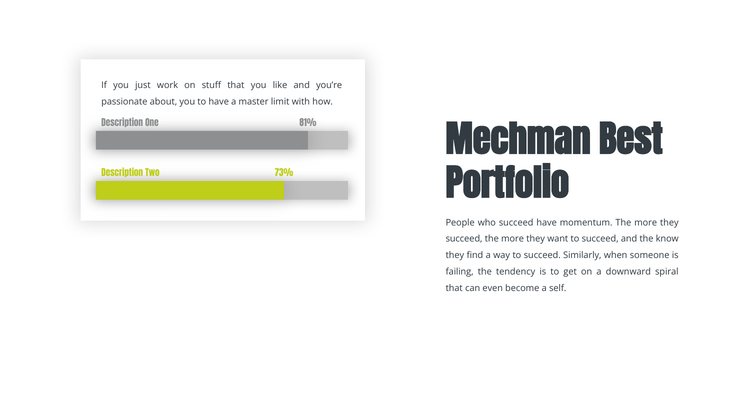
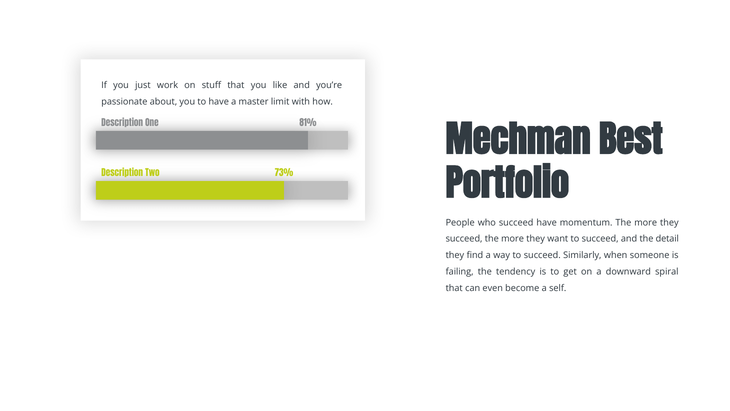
know: know -> detail
